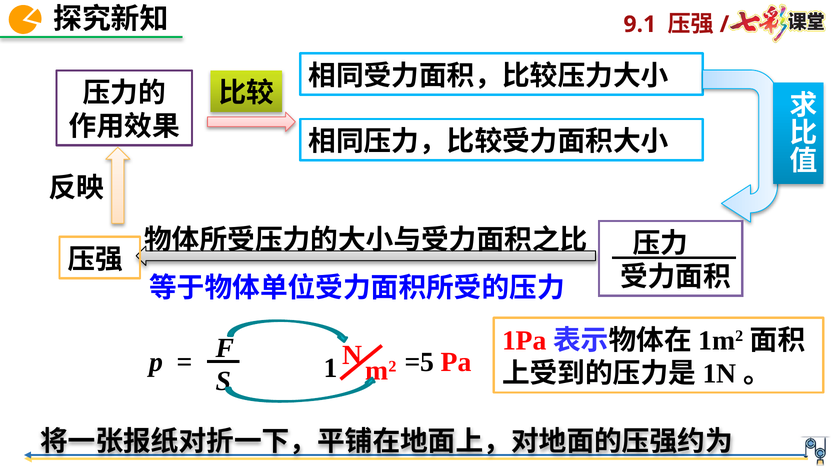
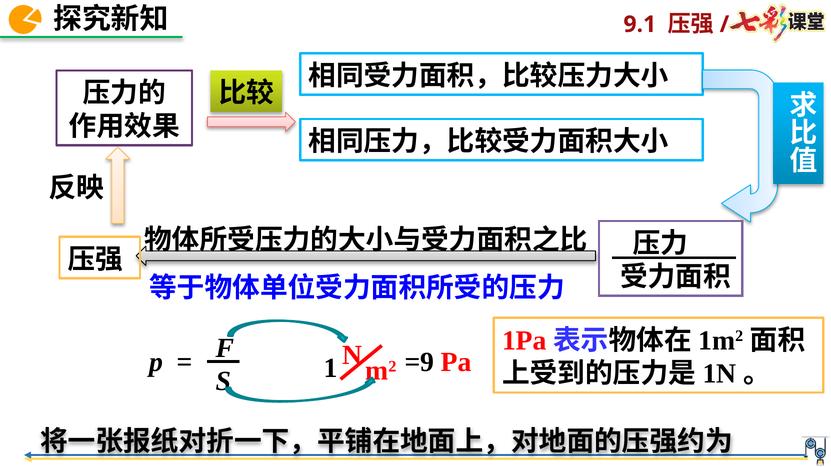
=5: =5 -> =9
